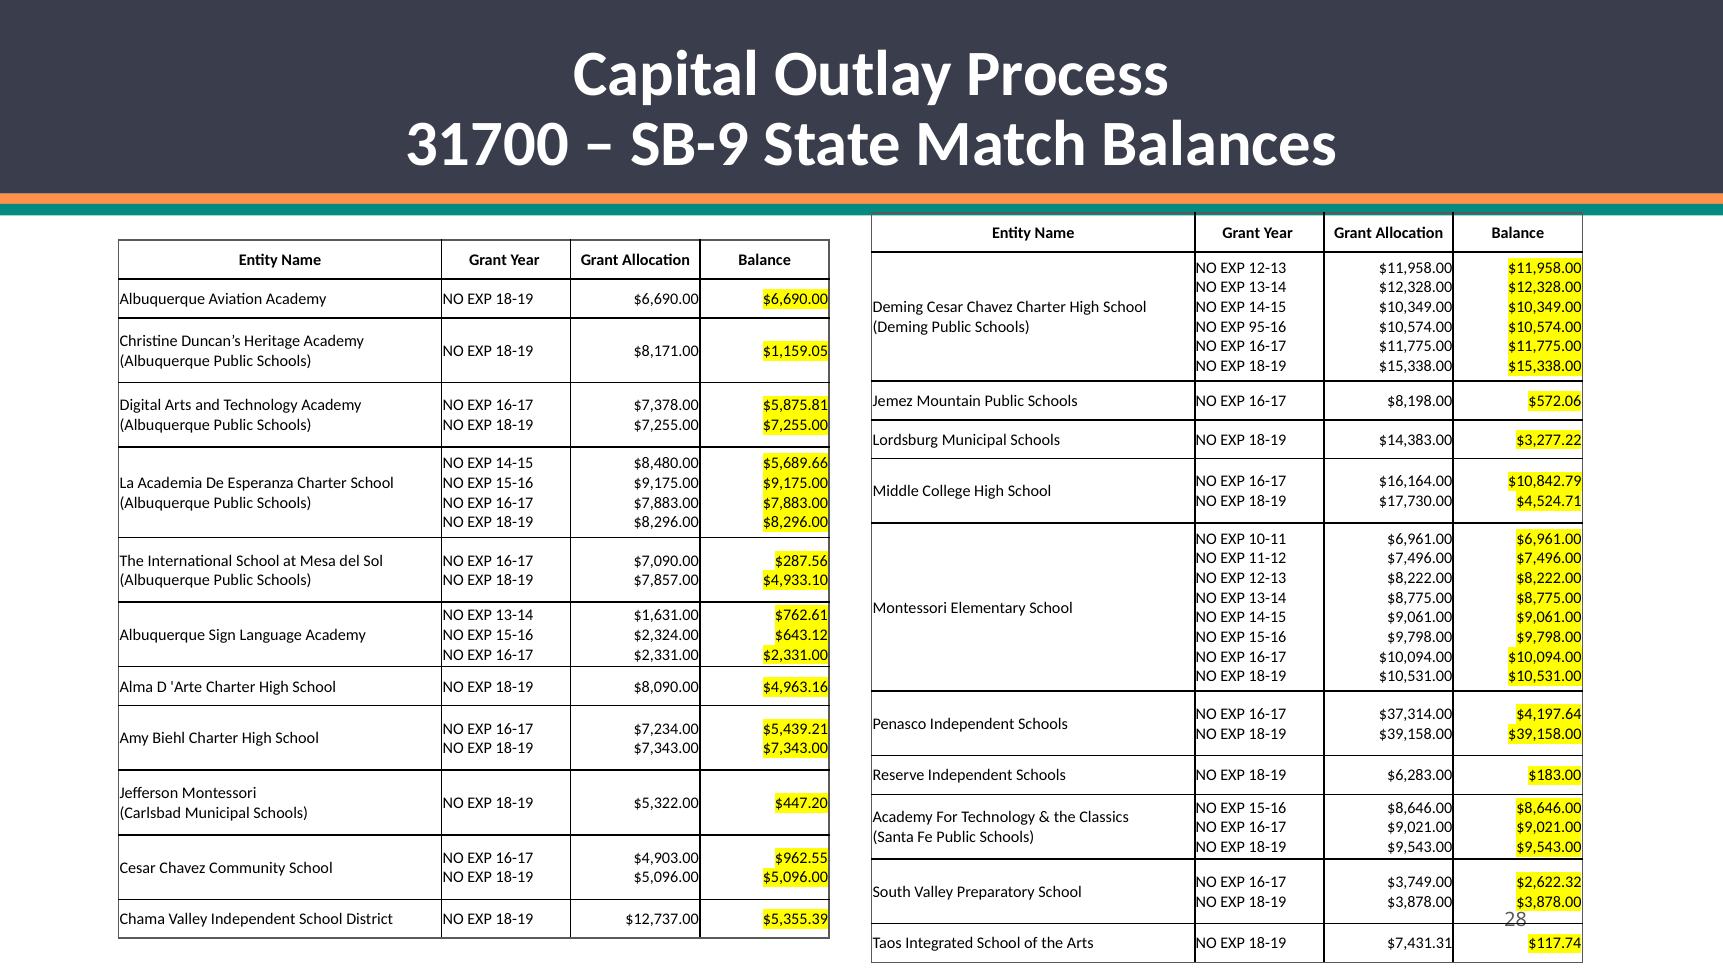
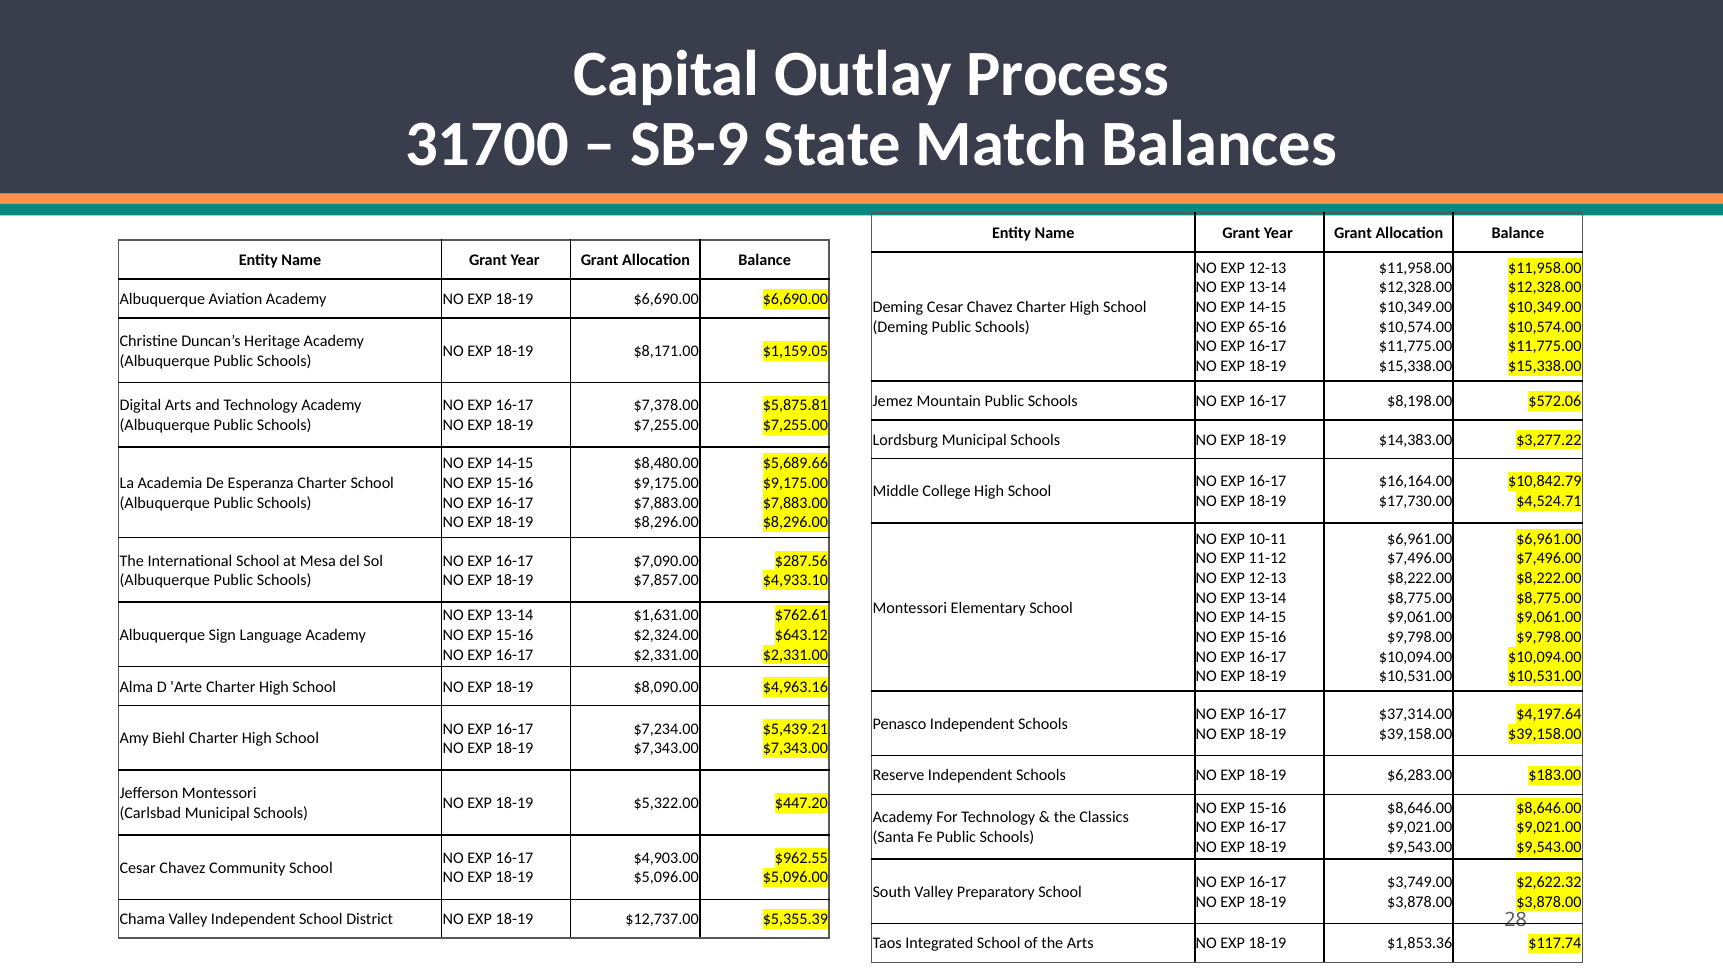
95-16: 95-16 -> 65-16
$7,431.31: $7,431.31 -> $1,853.36
